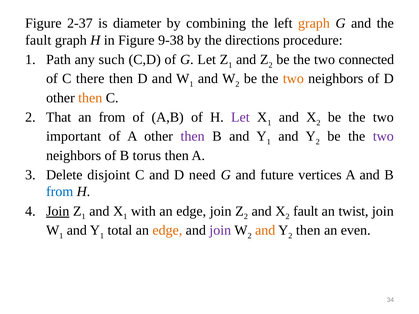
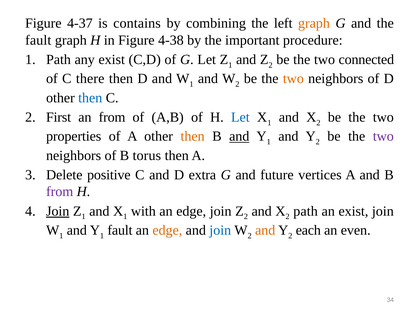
2-37: 2-37 -> 4-37
diameter: diameter -> contains
9-38: 9-38 -> 4-38
directions: directions -> important
any such: such -> exist
then at (90, 98) colour: orange -> blue
That: That -> First
Let at (240, 117) colour: purple -> blue
important: important -> properties
then at (193, 136) colour: purple -> orange
and at (239, 136) underline: none -> present
disjoint: disjoint -> positive
need: need -> extra
from at (60, 192) colour: blue -> purple
fault at (306, 211): fault -> path
an twist: twist -> exist
total at (120, 230): total -> fault
join at (220, 230) colour: purple -> blue
then at (308, 230): then -> each
